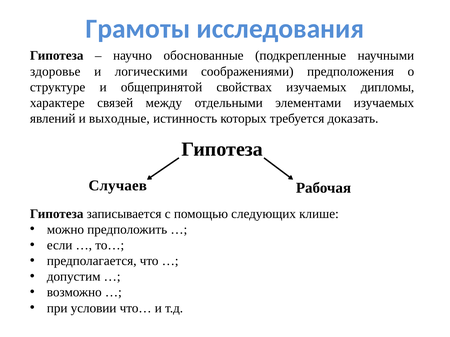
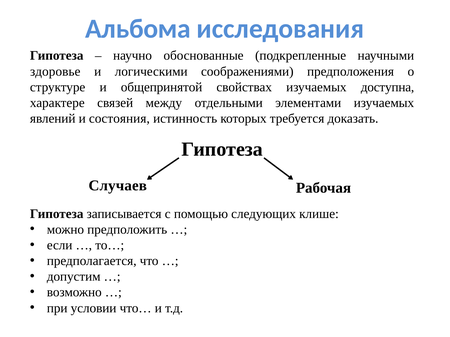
Грамоты: Грамоты -> Альбома
дипломы: дипломы -> доступна
выходные: выходные -> состояния
